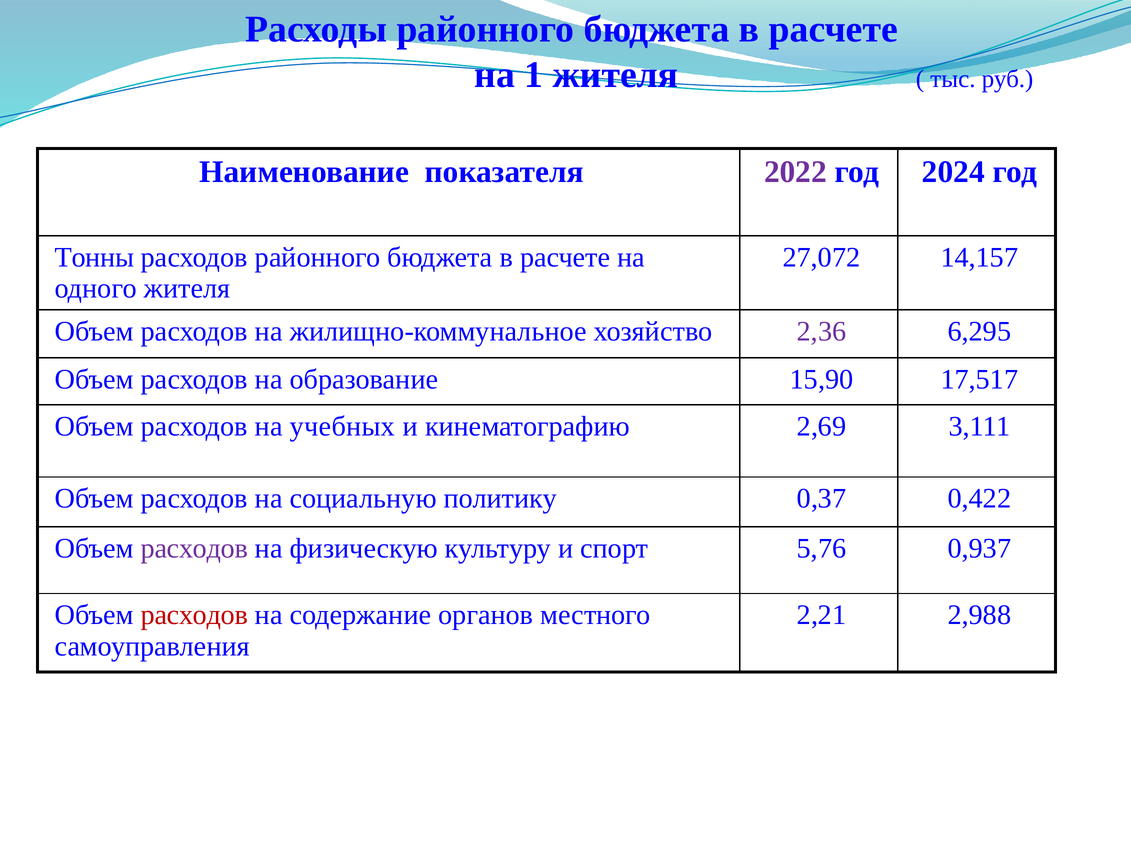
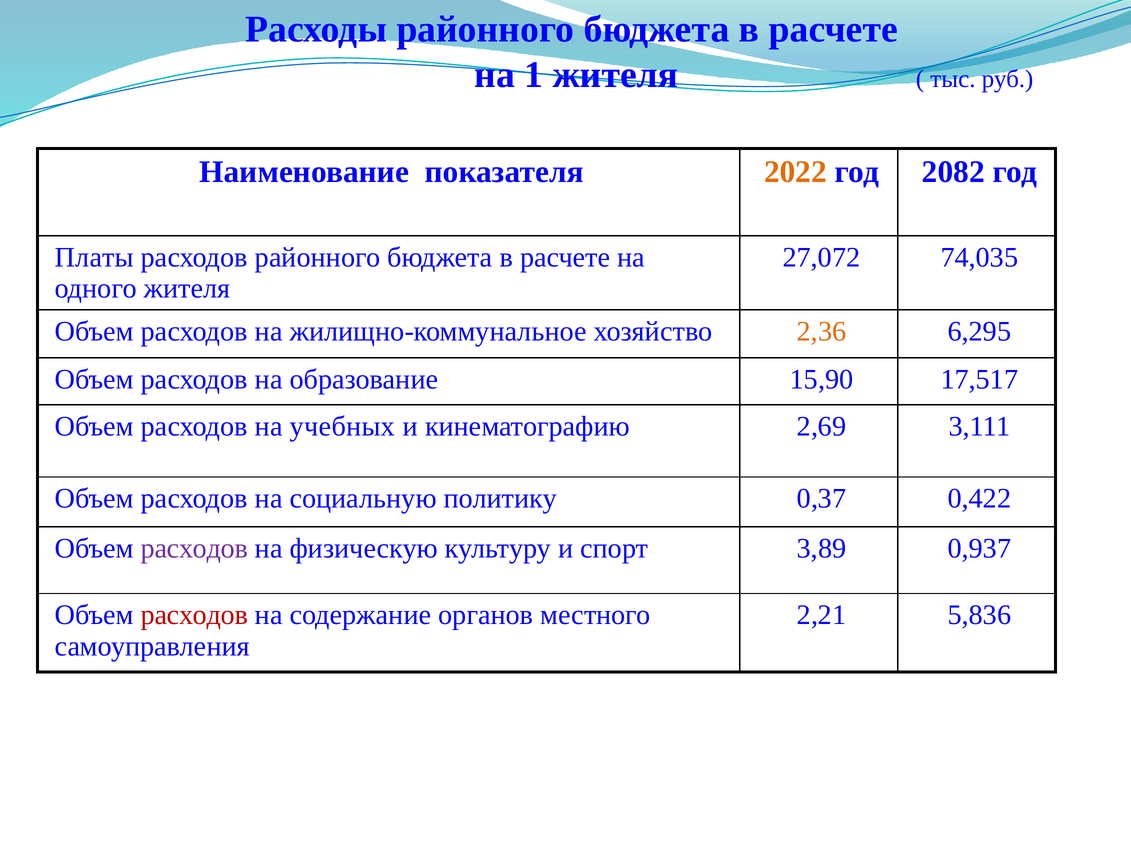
2022 colour: purple -> orange
2024: 2024 -> 2082
Тонны: Тонны -> Платы
14,157: 14,157 -> 74,035
2,36 colour: purple -> orange
5,76: 5,76 -> 3,89
2,988: 2,988 -> 5,836
